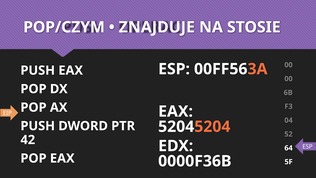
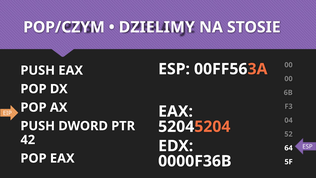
ZNAJDUJE: ZNAJDUJE -> DZIELIMY
